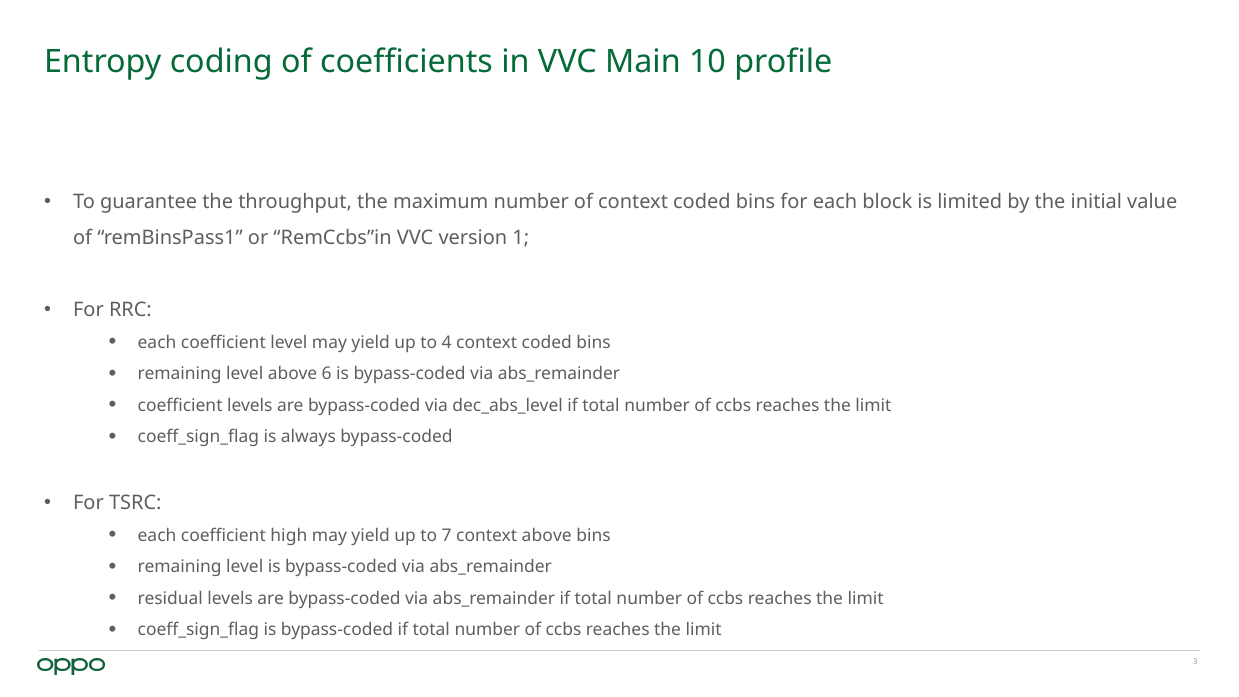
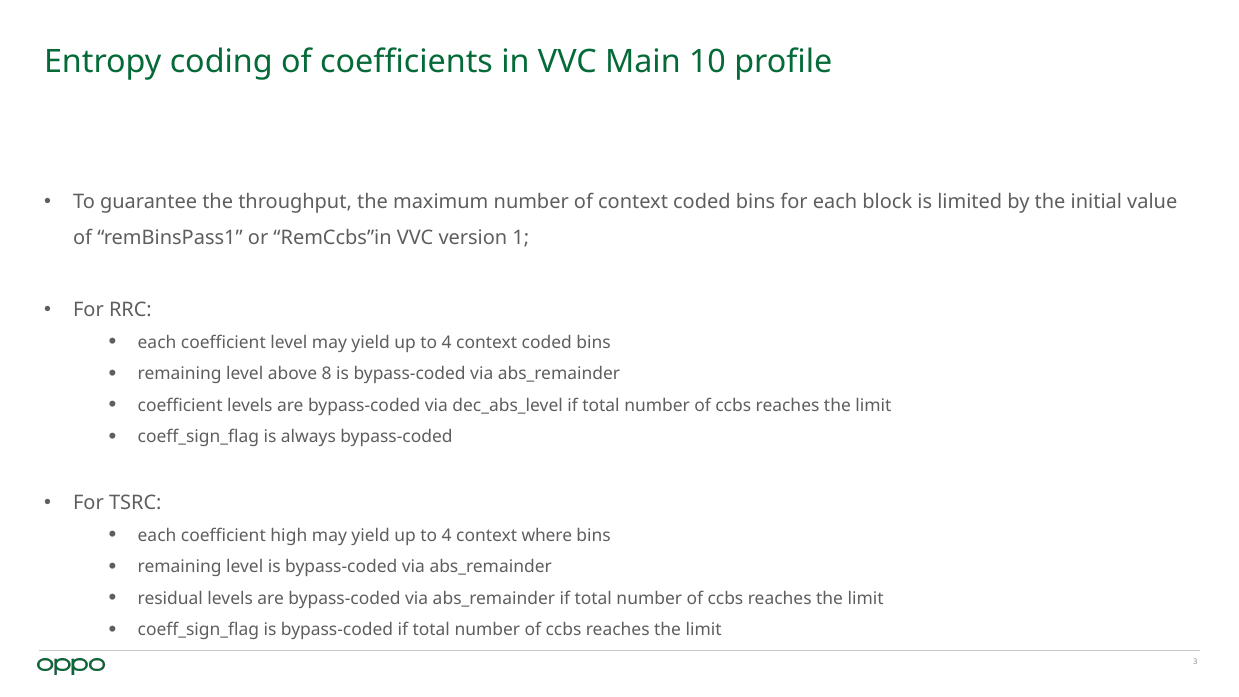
6: 6 -> 8
7 at (447, 535): 7 -> 4
context above: above -> where
